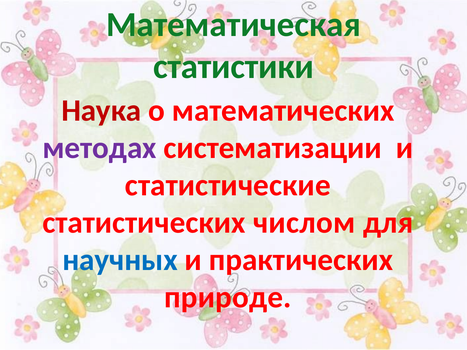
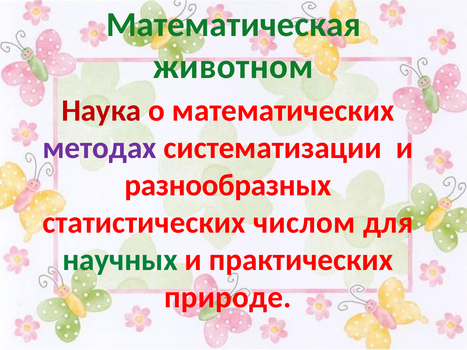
статистики: статистики -> животном
статистические: статистические -> разнообразных
научных colour: blue -> green
